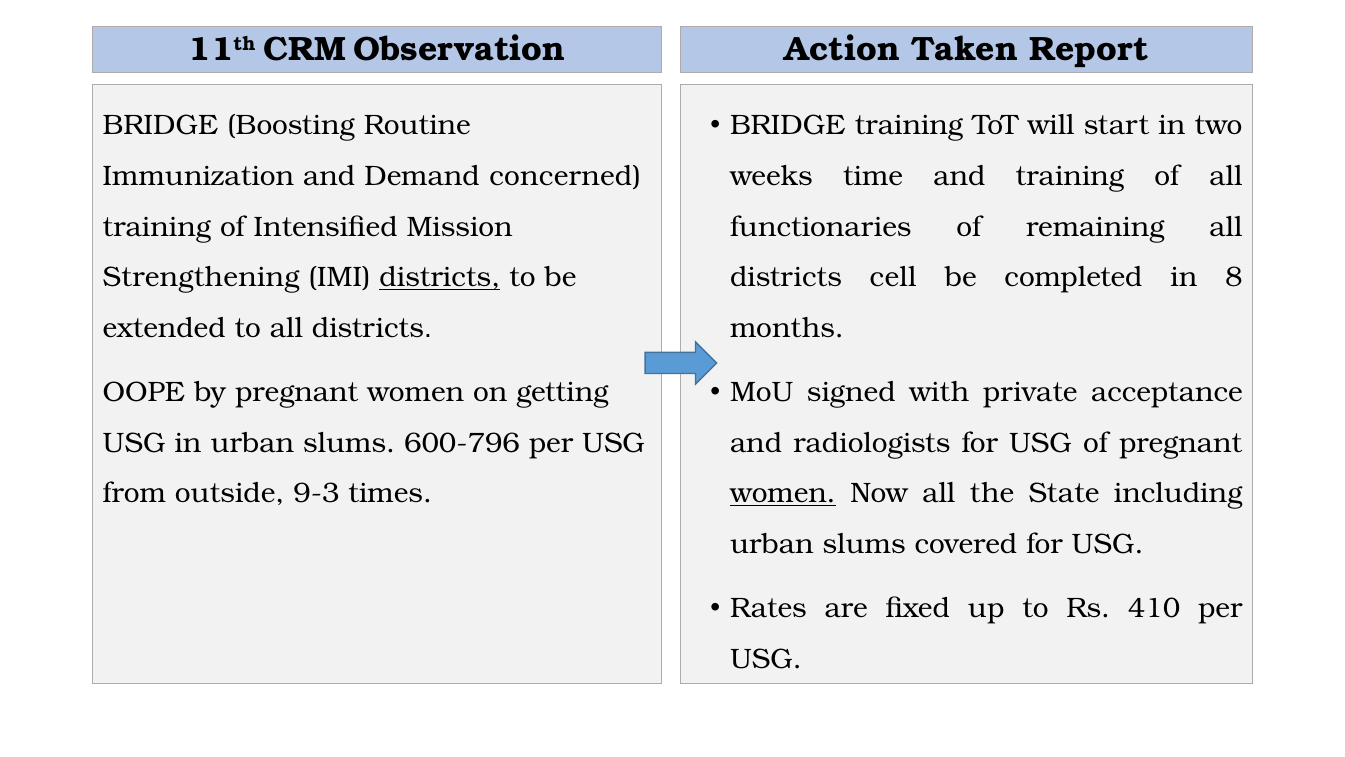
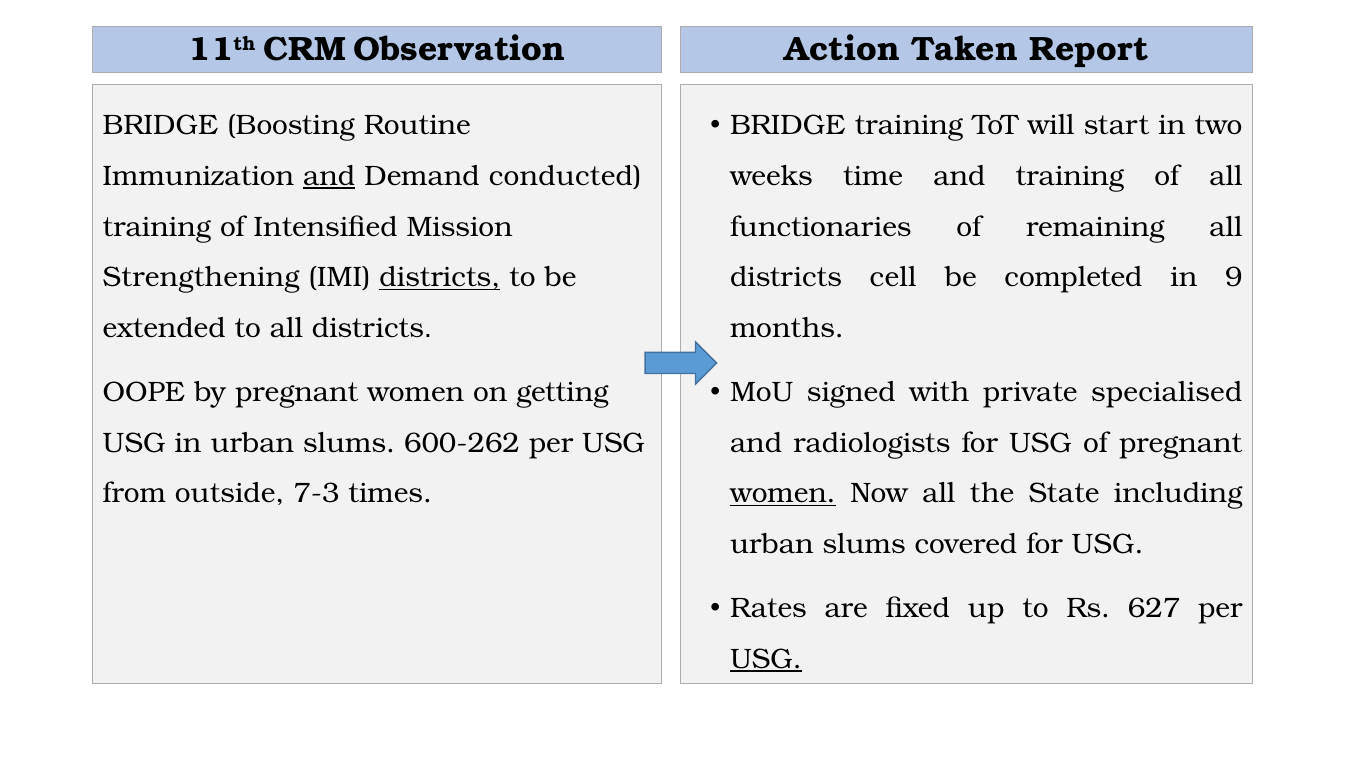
and at (329, 176) underline: none -> present
concerned: concerned -> conducted
8: 8 -> 9
acceptance: acceptance -> specialised
600-796: 600-796 -> 600-262
9-3: 9-3 -> 7-3
410: 410 -> 627
USG at (766, 659) underline: none -> present
